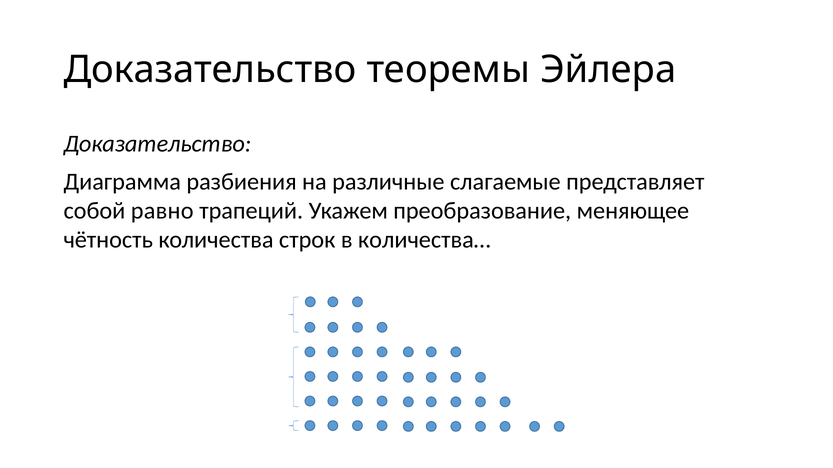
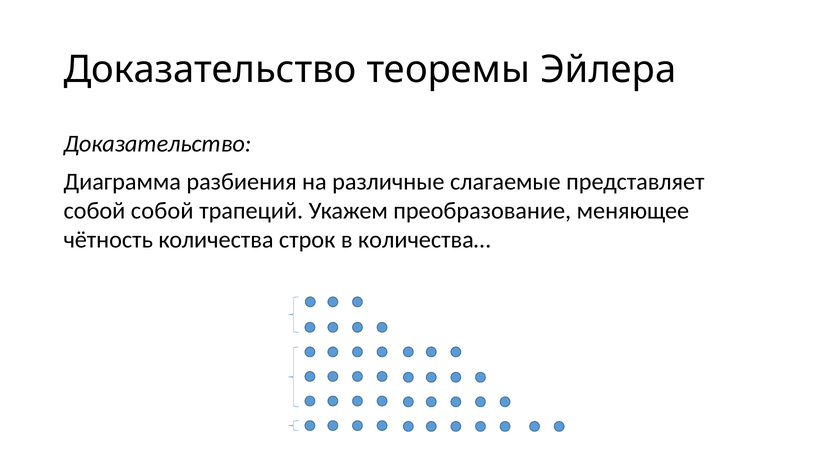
собой равно: равно -> собой
